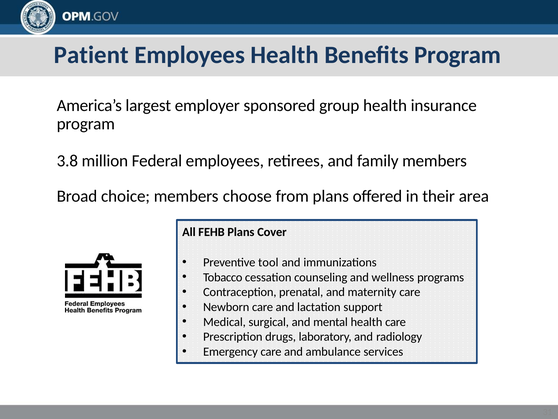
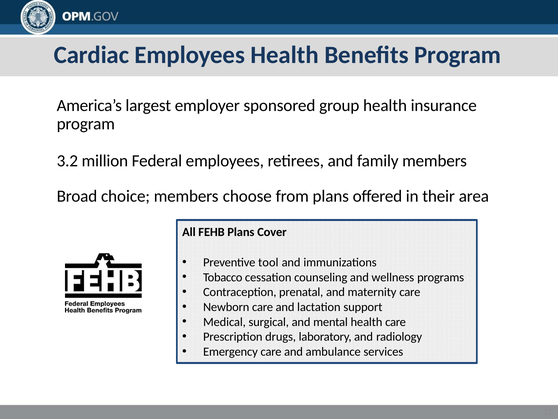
Patient: Patient -> Cardiac
3.8: 3.8 -> 3.2
